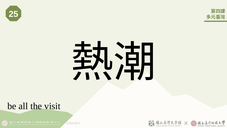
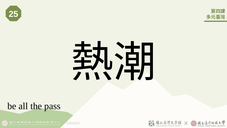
visit: visit -> pass
